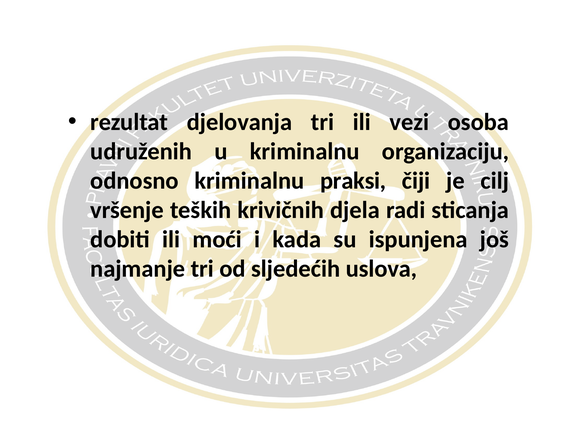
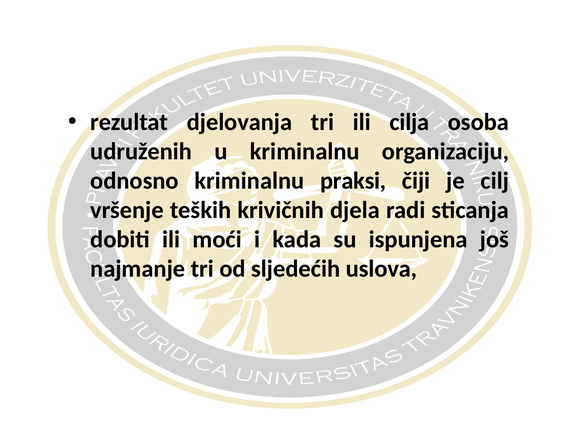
vezi: vezi -> cilja
